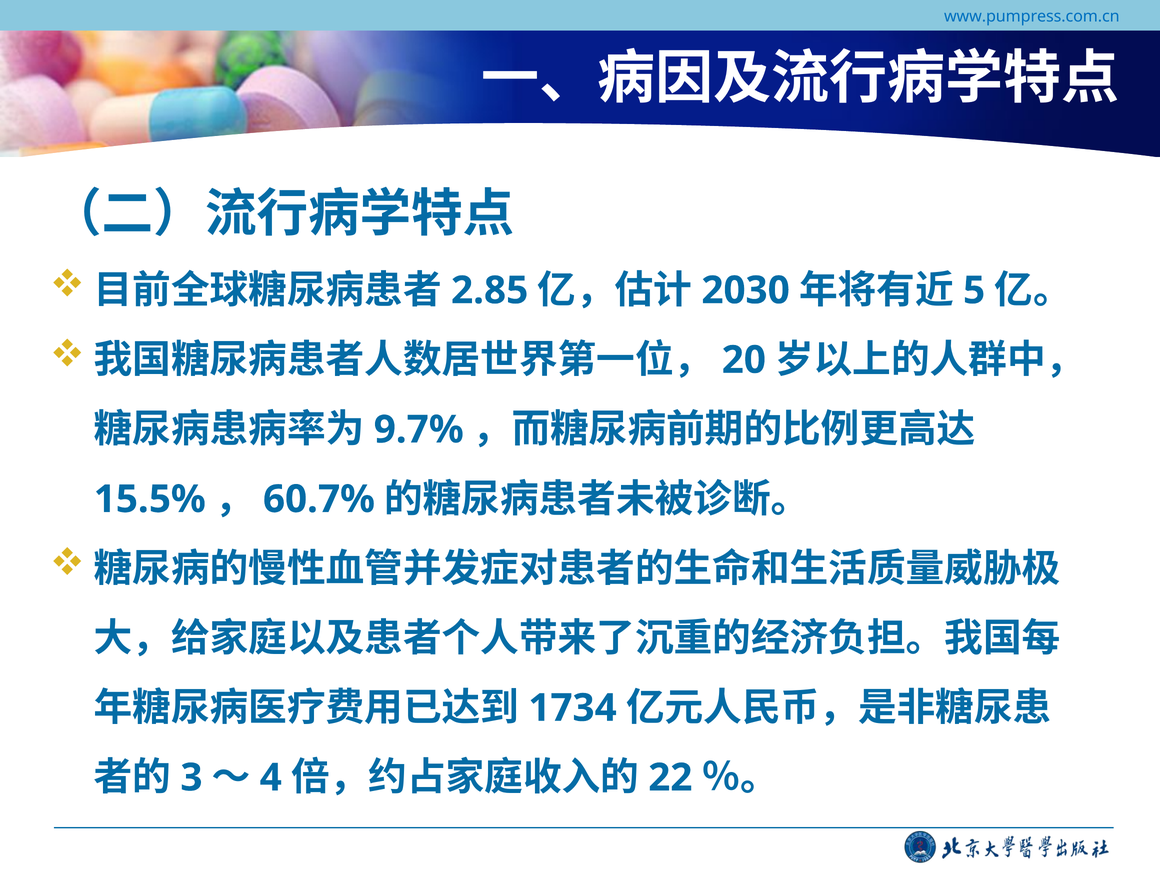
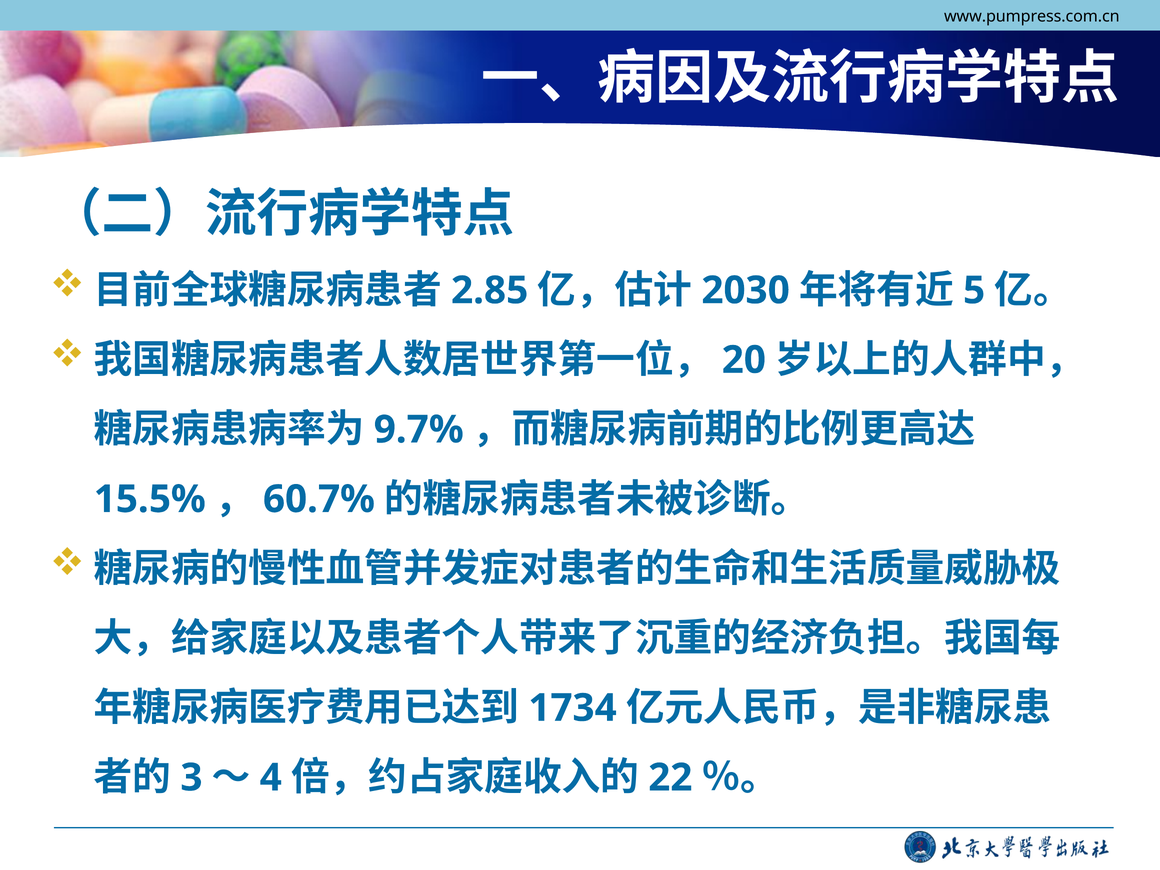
www.pumpress.com.cn colour: blue -> black
